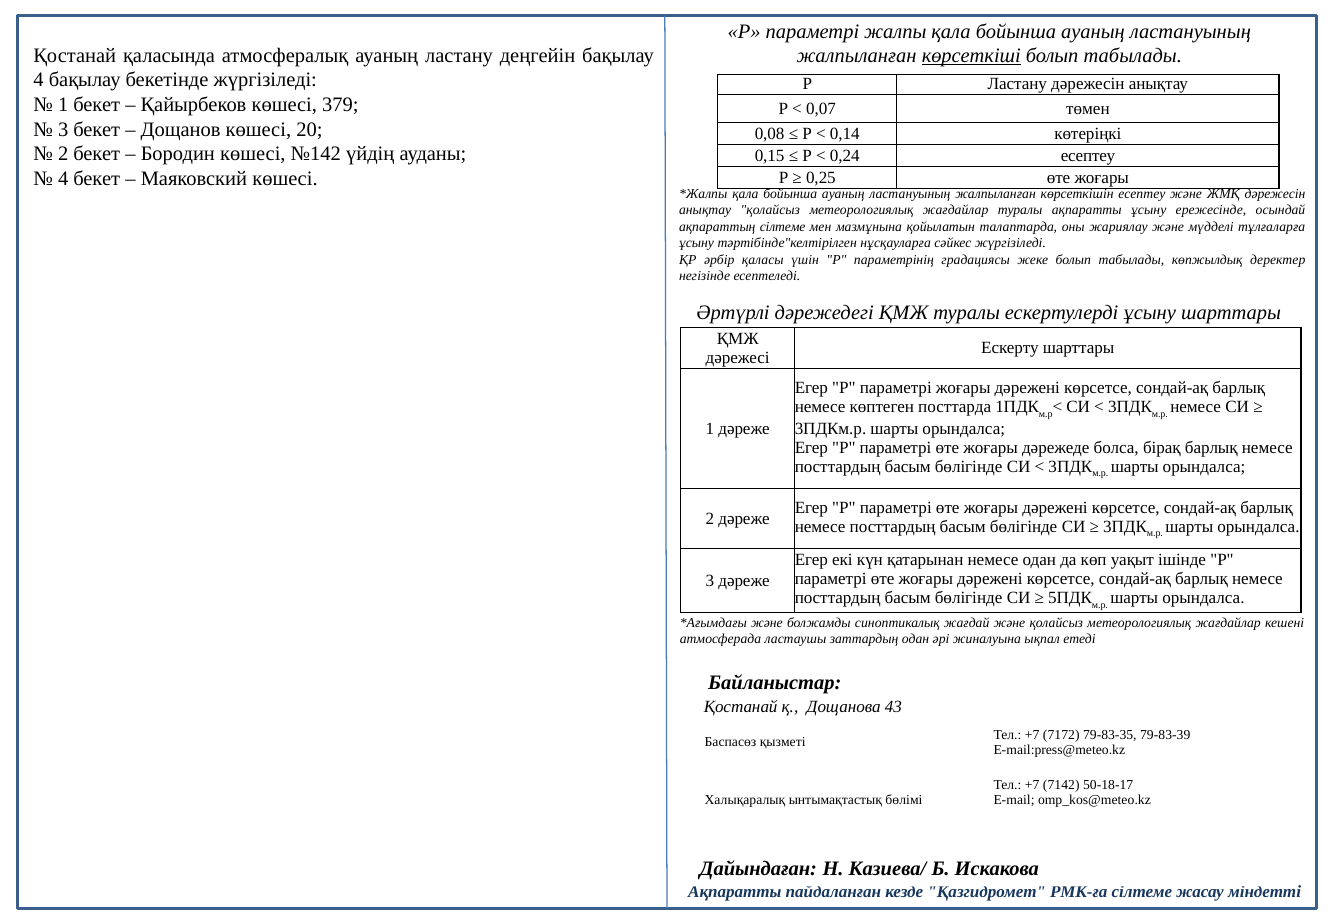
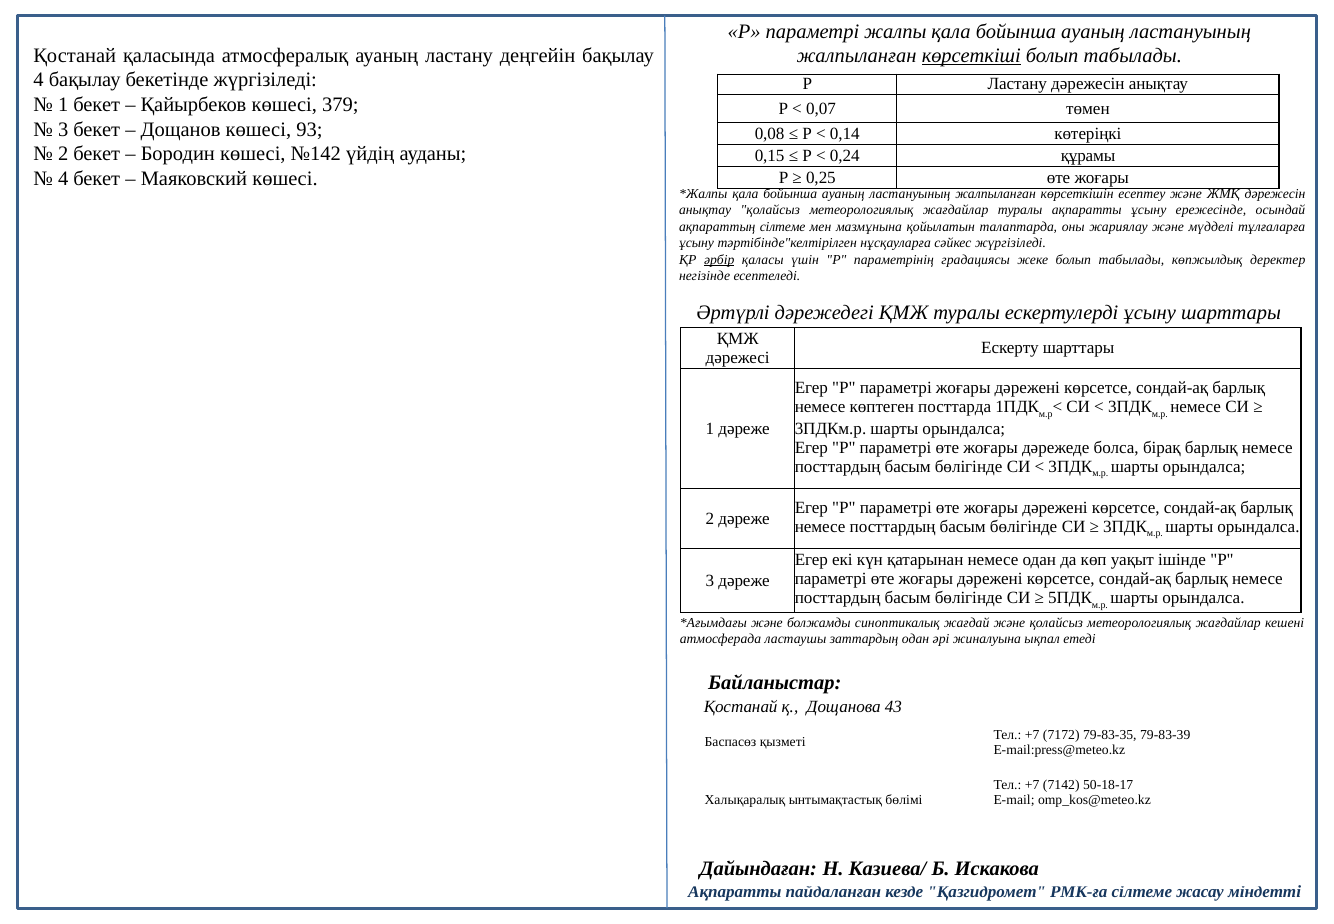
20: 20 -> 93
0,24 есептеу: есептеу -> құрамы
әрбір underline: none -> present
